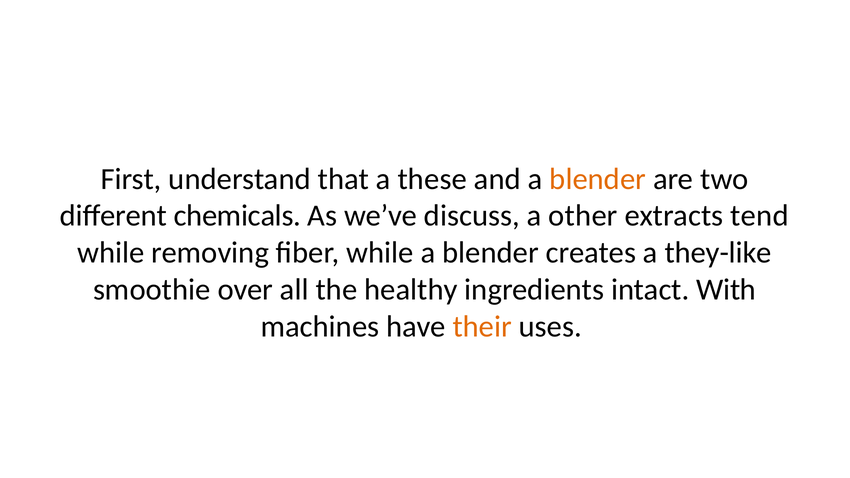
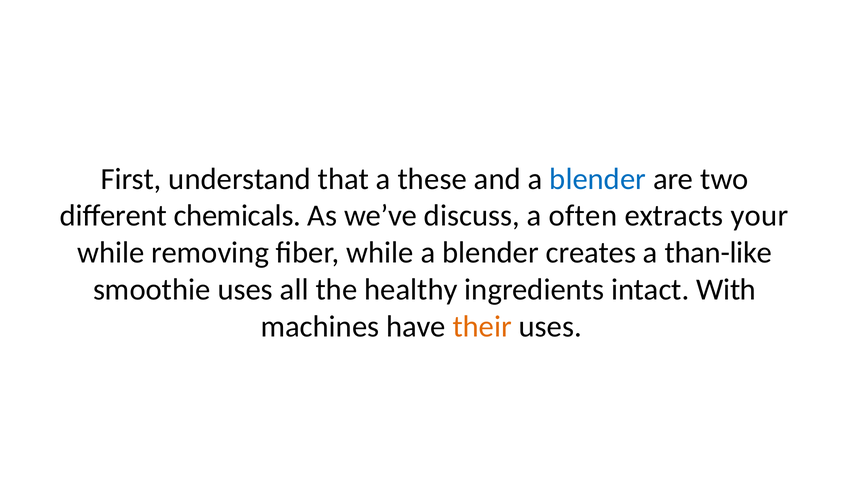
blender at (598, 179) colour: orange -> blue
other: other -> often
tend: tend -> your
they-like: they-like -> than-like
smoothie over: over -> uses
